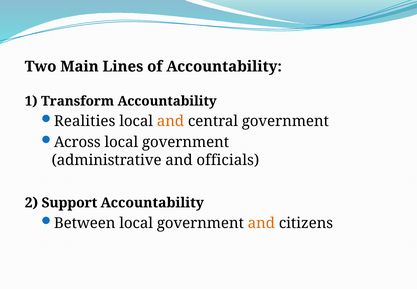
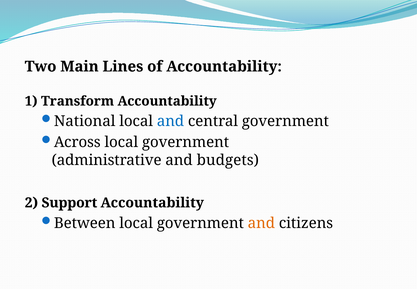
Realities: Realities -> National
and at (170, 121) colour: orange -> blue
officials: officials -> budgets
